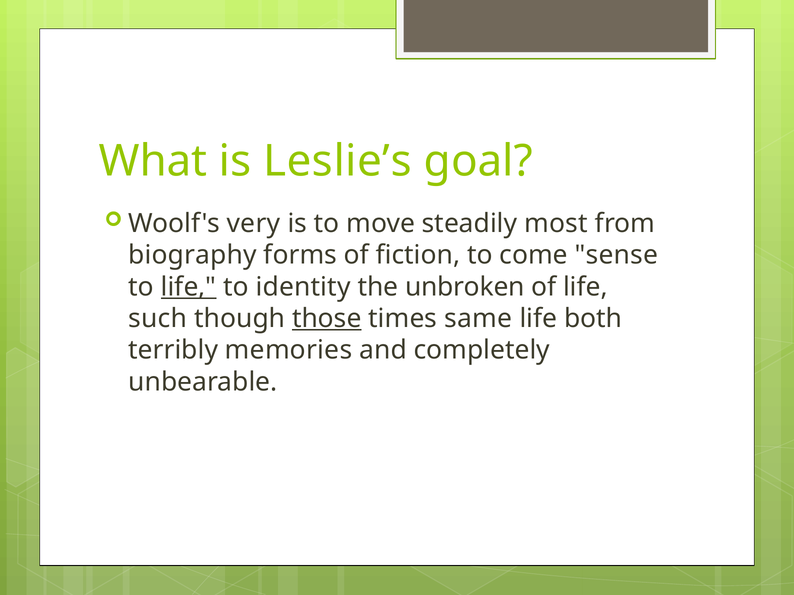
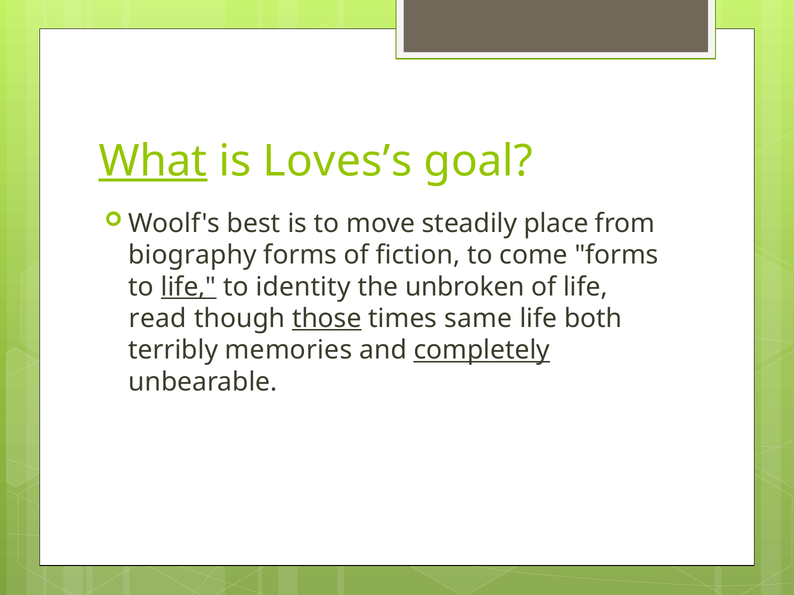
What underline: none -> present
Leslie’s: Leslie’s -> Loves’s
very: very -> best
most: most -> place
come sense: sense -> forms
such: such -> read
completely underline: none -> present
